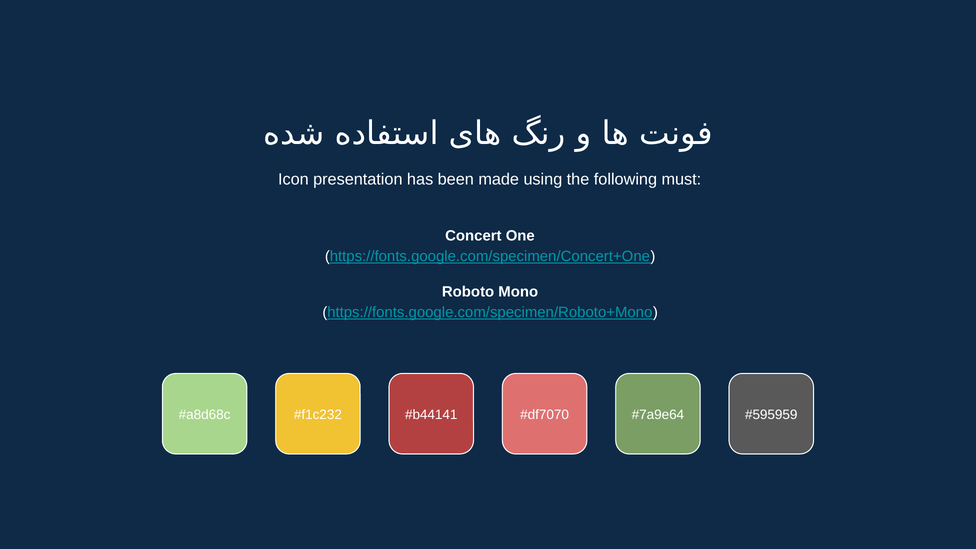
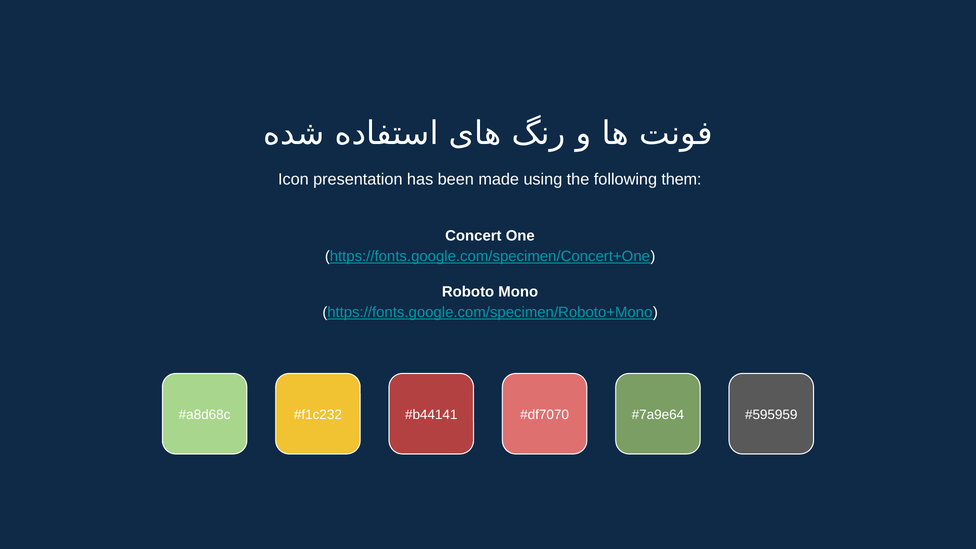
must: must -> them
